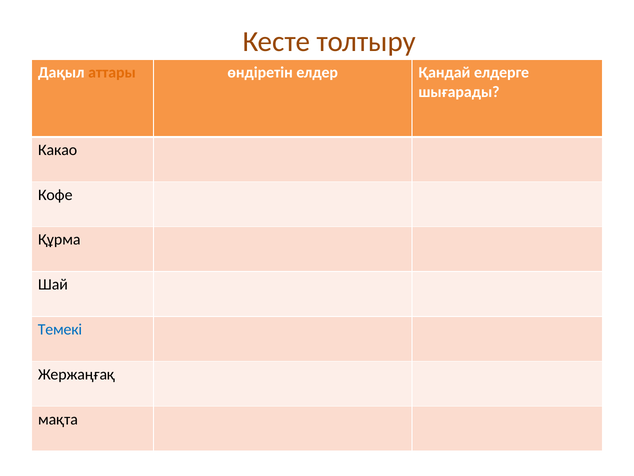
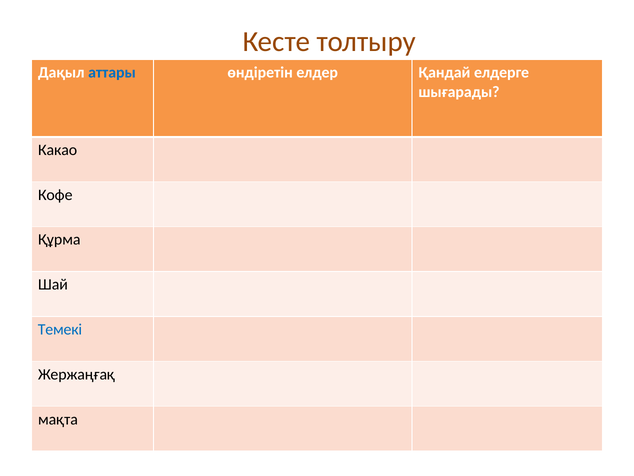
аттары colour: orange -> blue
